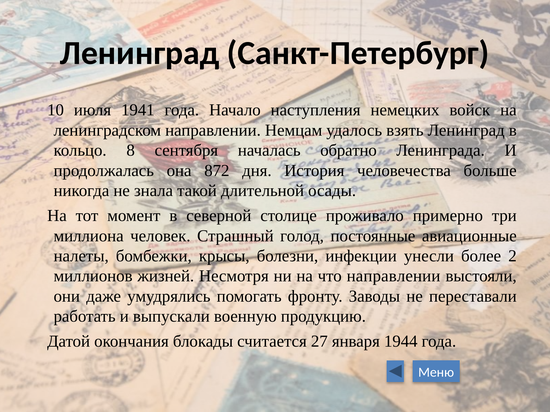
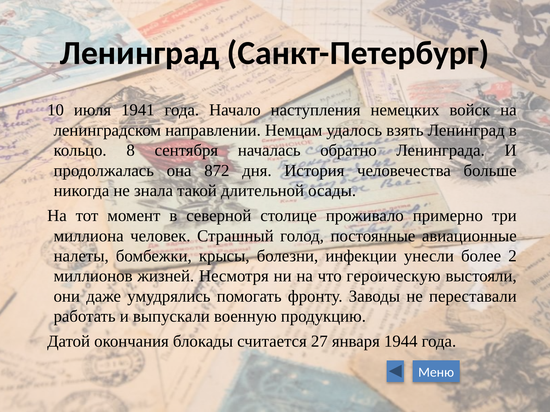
что направлении: направлении -> героическую
